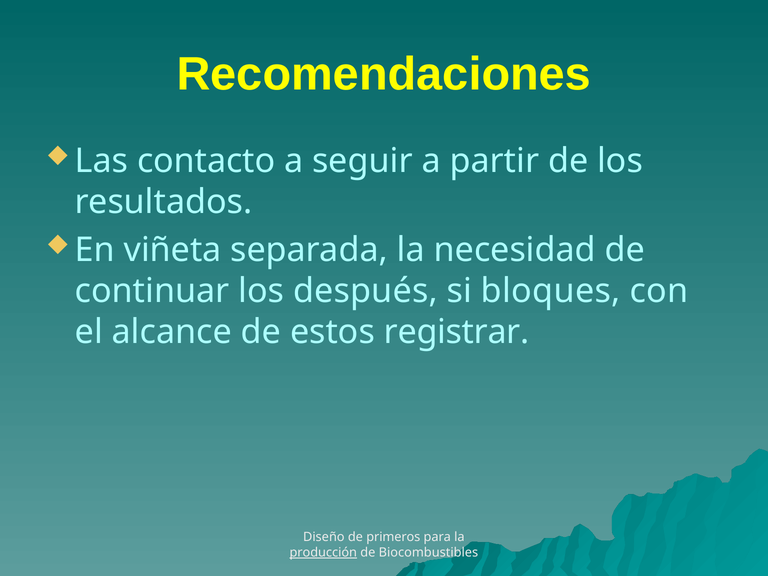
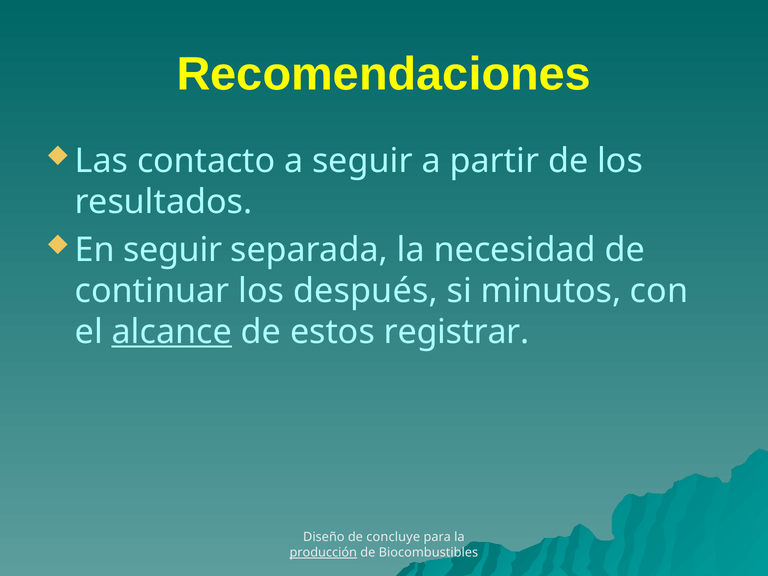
En viñeta: viñeta -> seguir
bloques: bloques -> minutos
alcance underline: none -> present
primeros: primeros -> concluye
